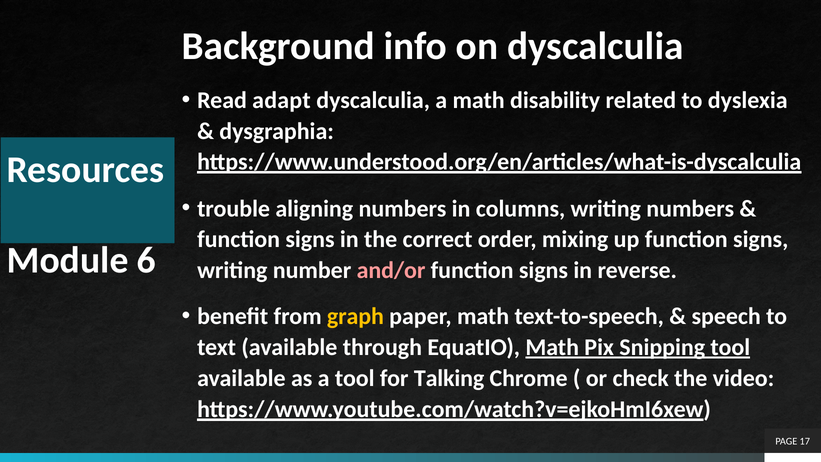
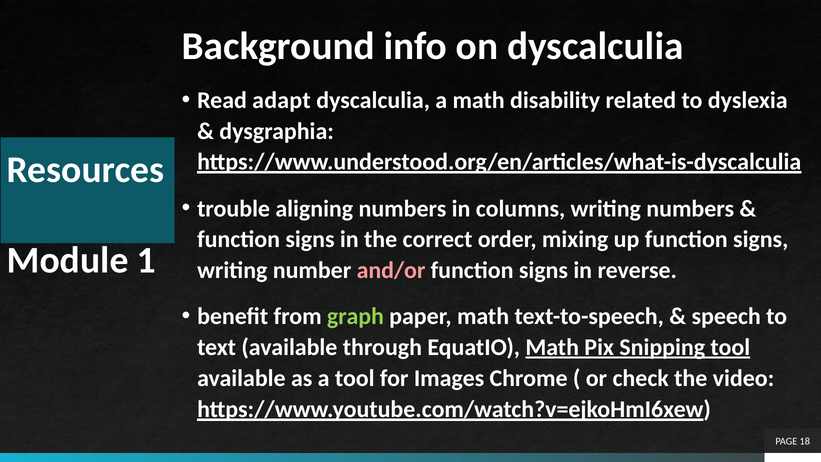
6: 6 -> 1
graph colour: yellow -> light green
Talking: Talking -> Images
17: 17 -> 18
